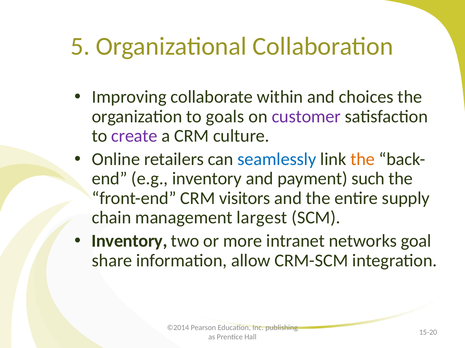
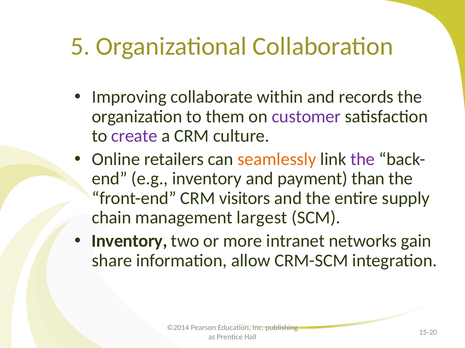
choices: choices -> records
goals: goals -> them
seamlessly colour: blue -> orange
the at (363, 160) colour: orange -> purple
such: such -> than
goal: goal -> gain
